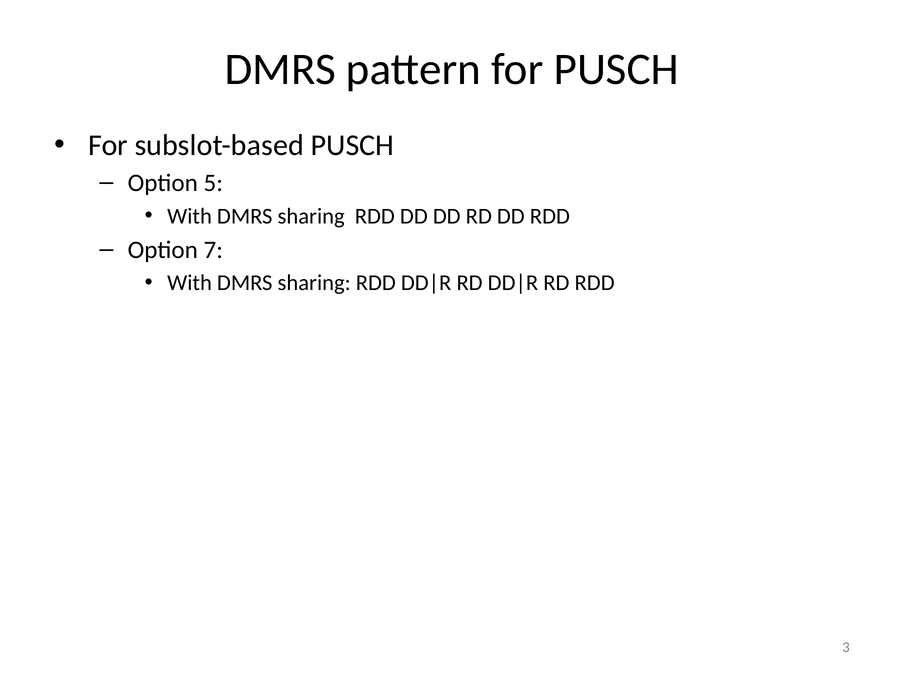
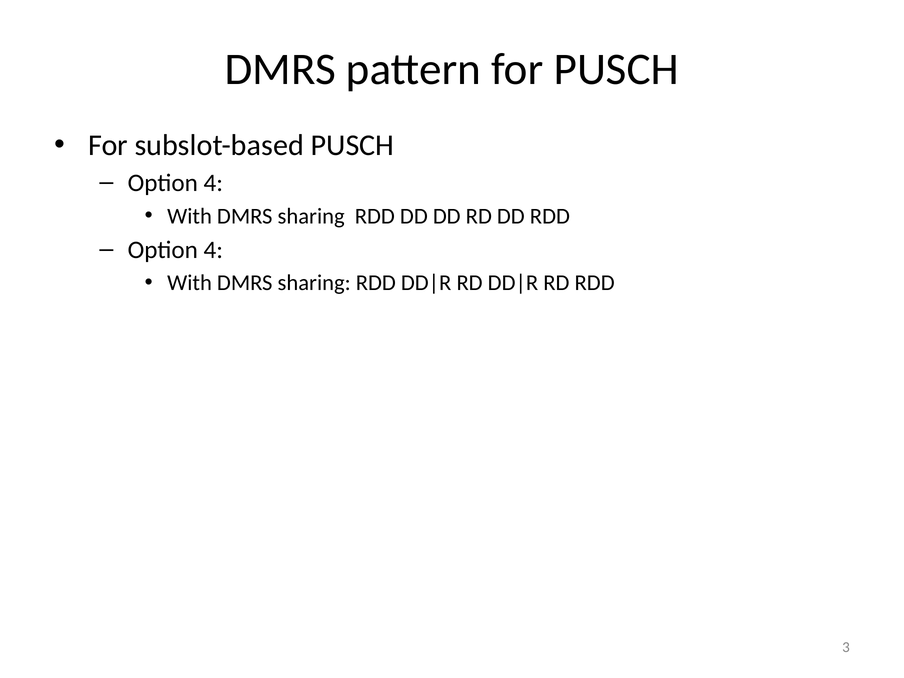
5 at (213, 183): 5 -> 4
7 at (213, 250): 7 -> 4
